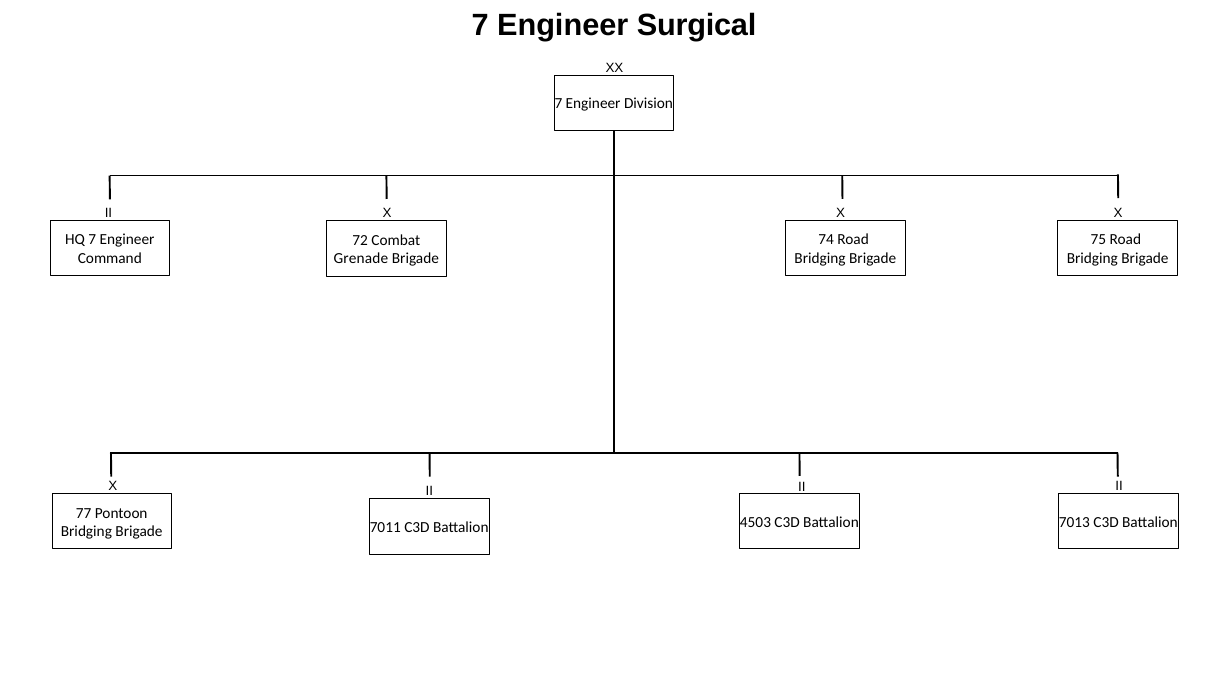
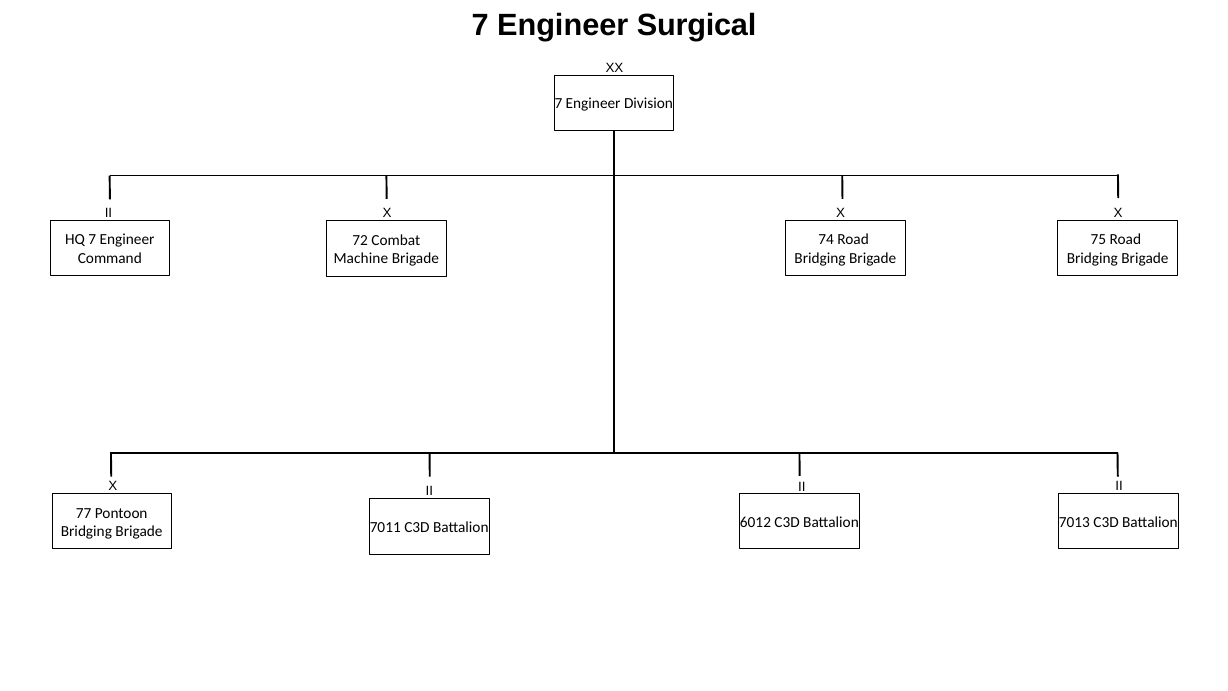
Grenade: Grenade -> Machine
4503: 4503 -> 6012
